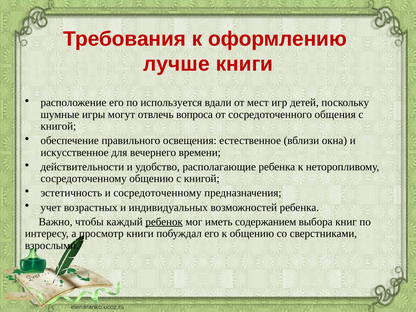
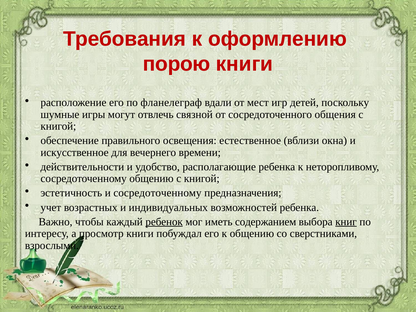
лучше: лучше -> порою
используется: используется -> фланелеграф
вопроса: вопроса -> связной
книг underline: none -> present
